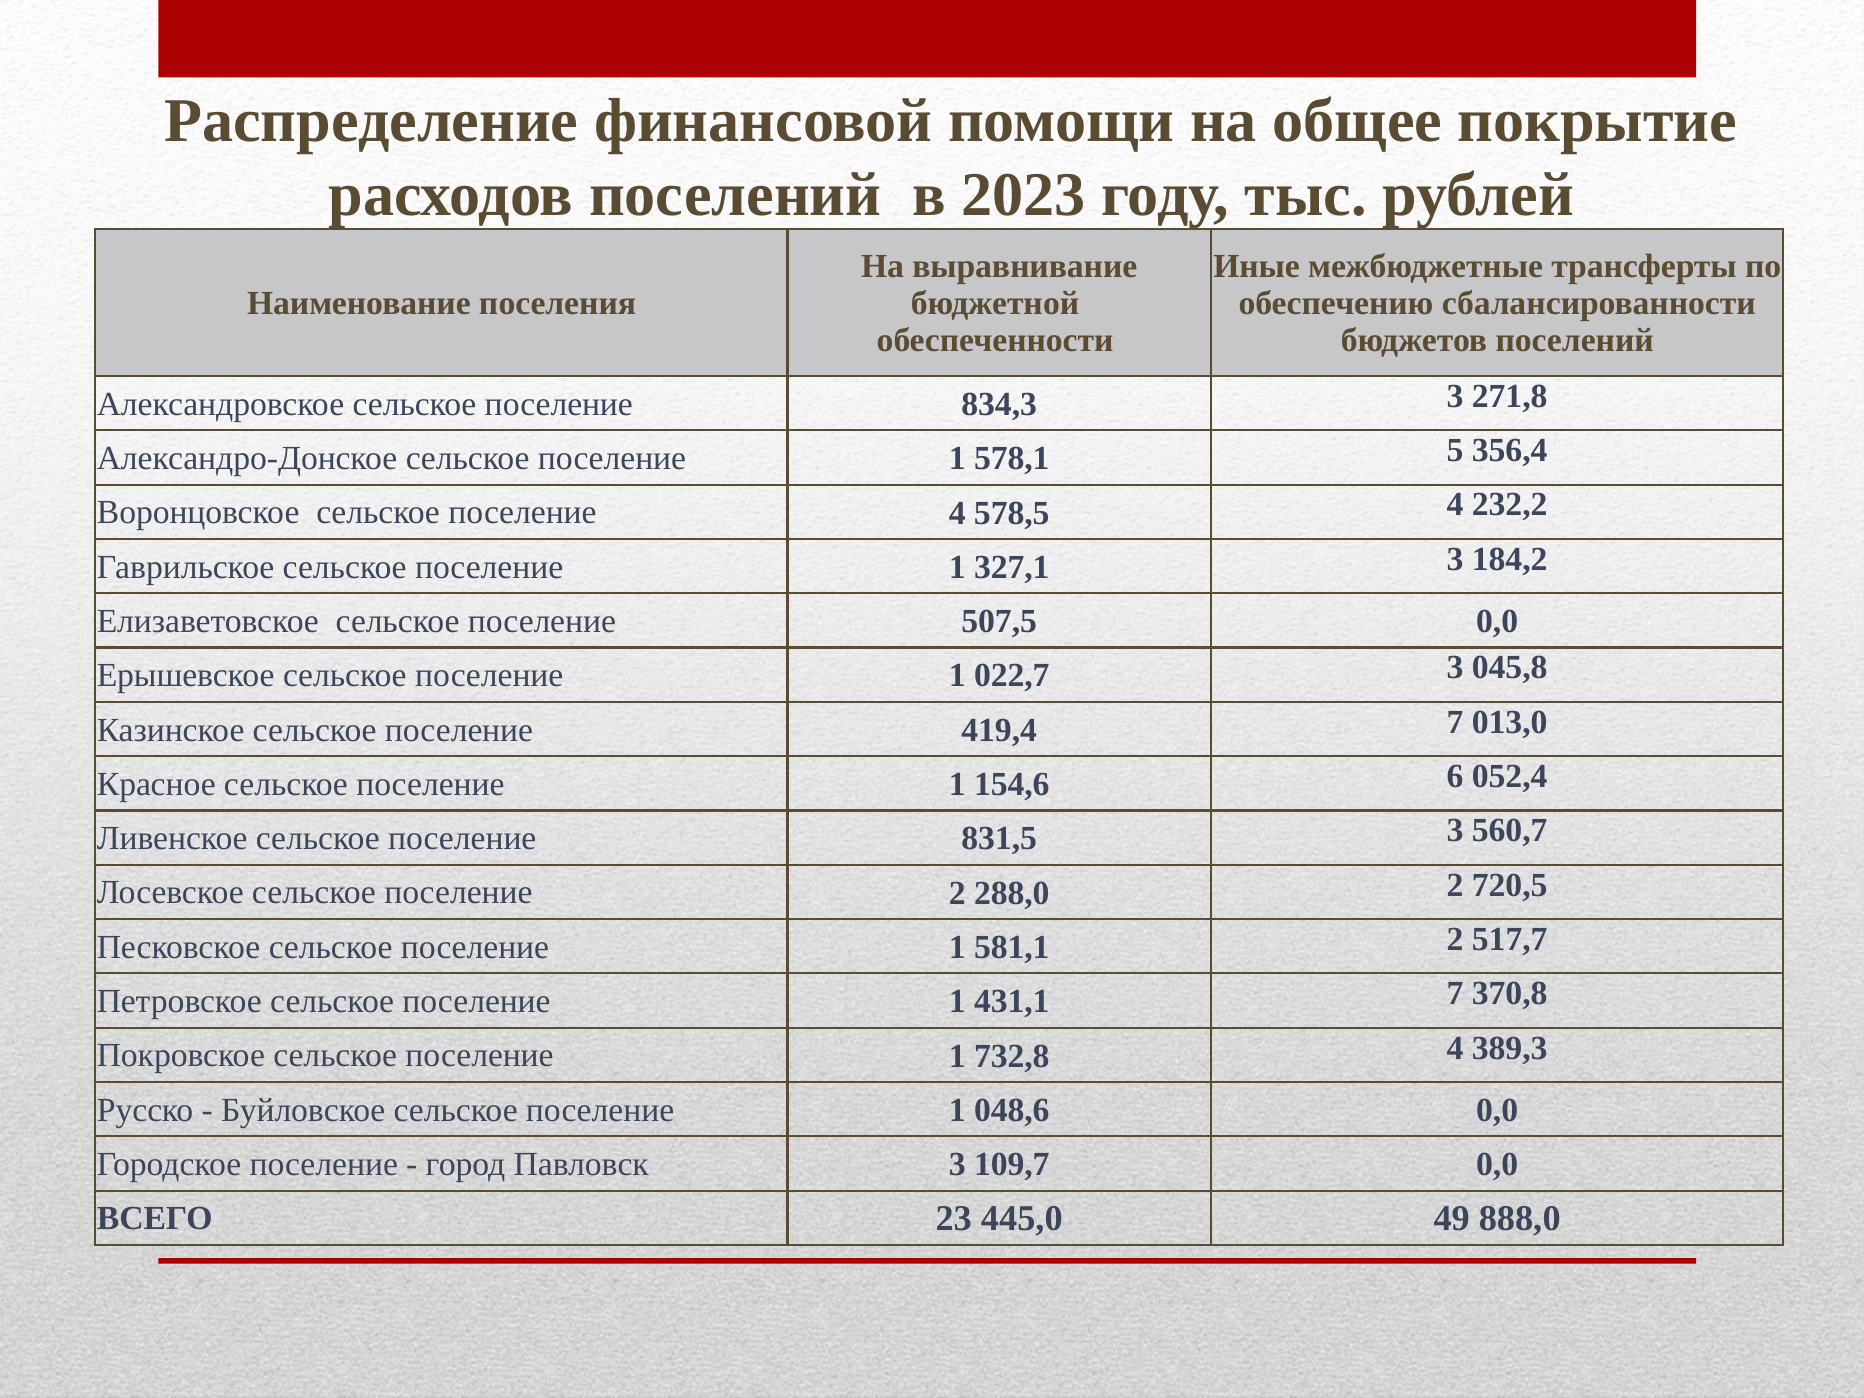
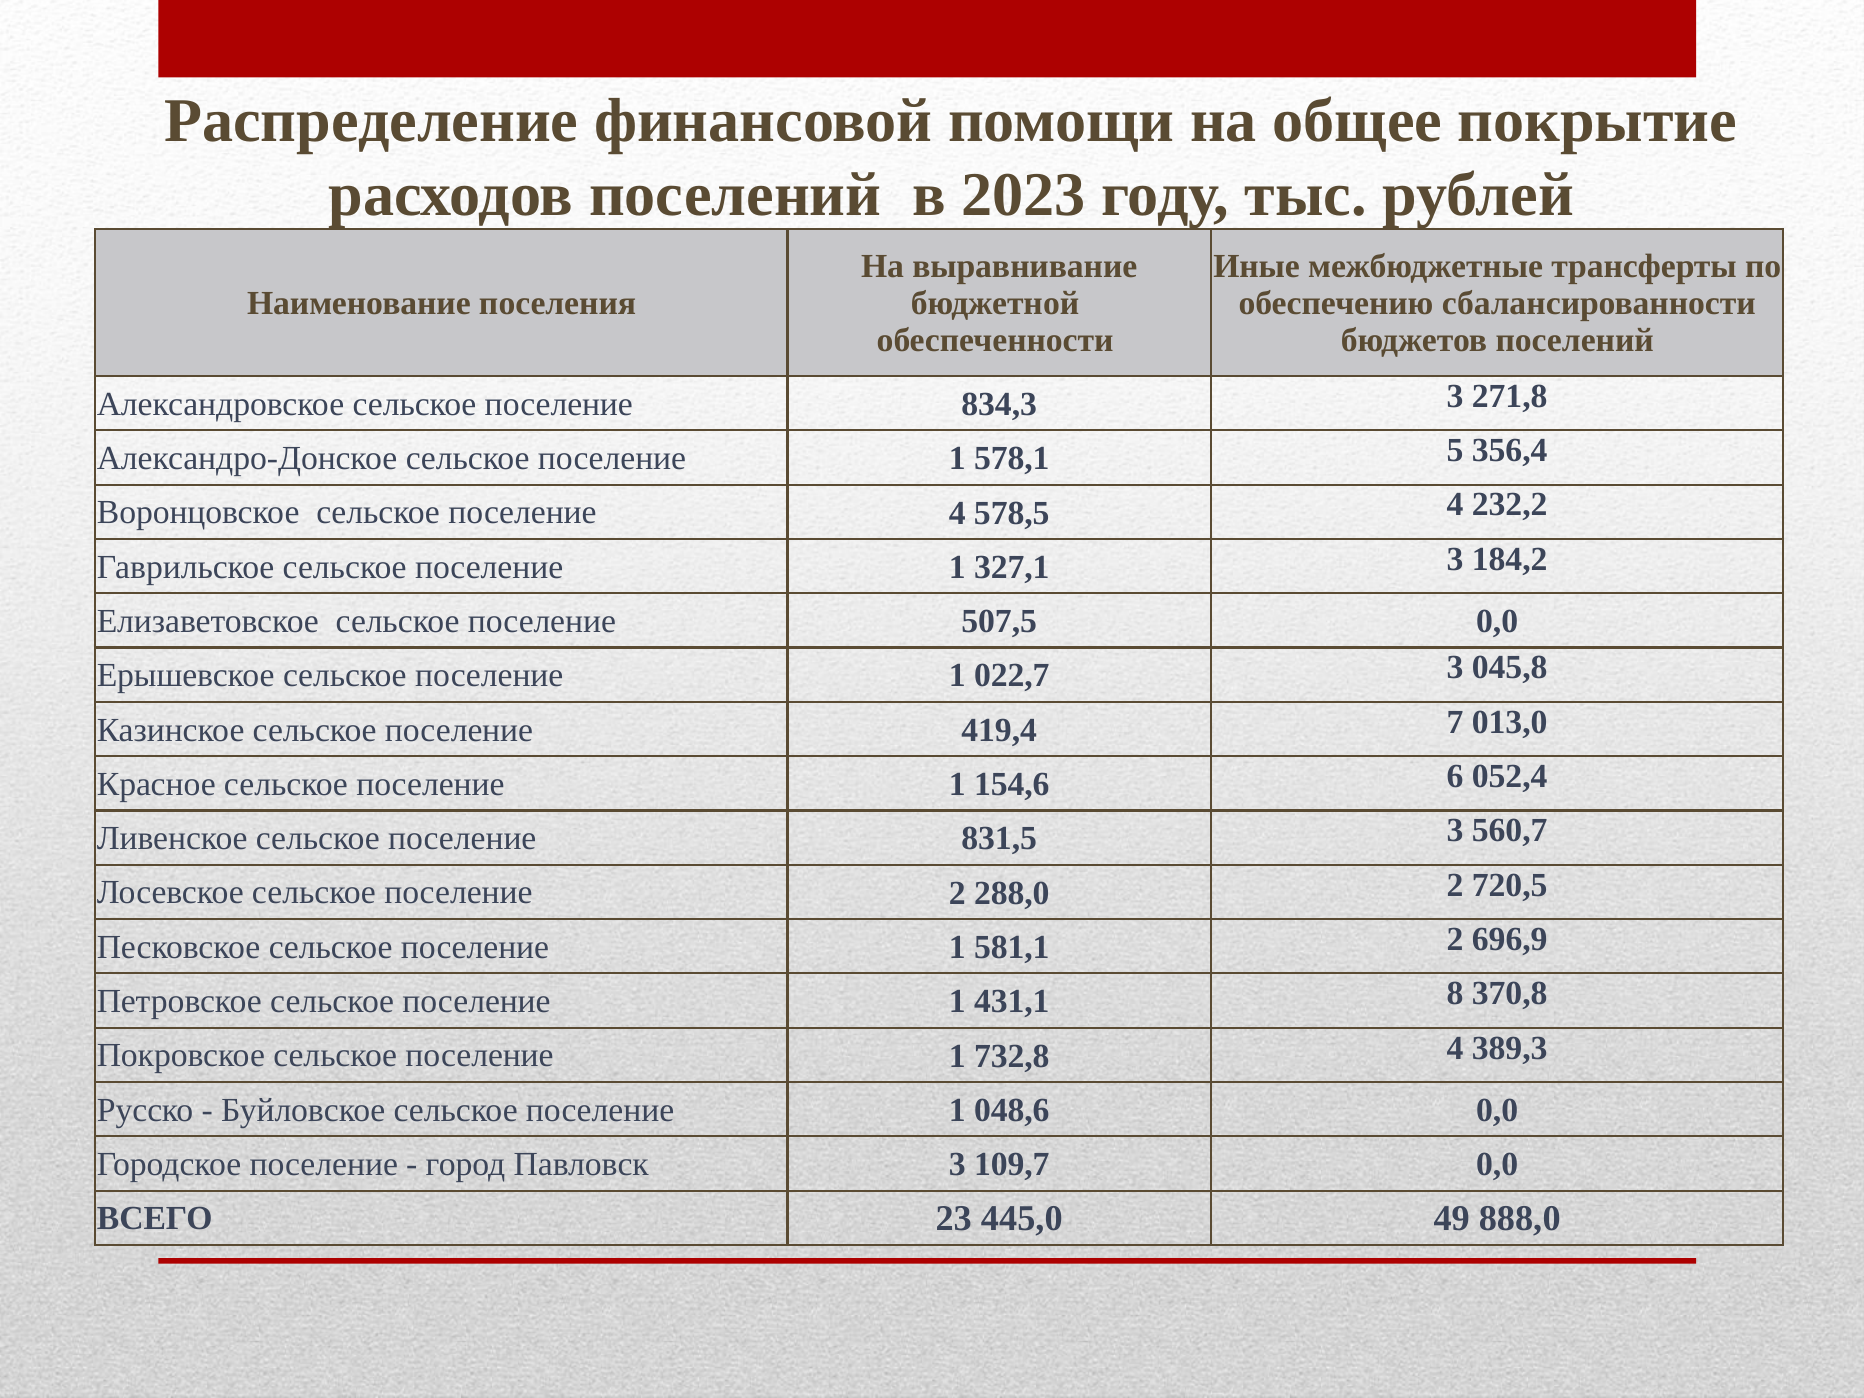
517,7: 517,7 -> 696,9
431,1 7: 7 -> 8
